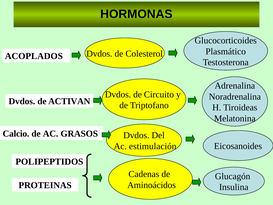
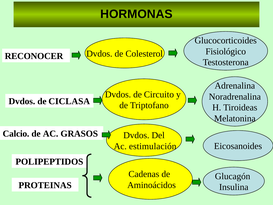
Plasmático: Plasmático -> Fisiológico
ACOPLADOS: ACOPLADOS -> RECONOCER
ACTIVAN: ACTIVAN -> CICLASA
